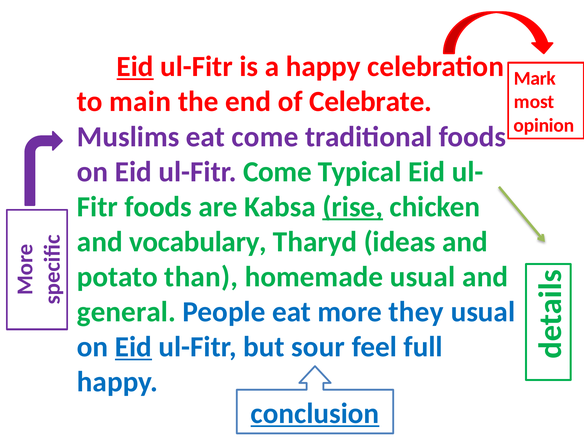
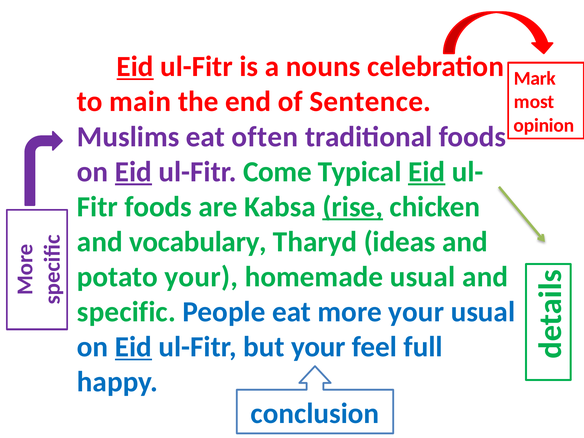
a happy: happy -> nouns
Celebrate: Celebrate -> Sentence
eat come: come -> often
Eid at (133, 172) underline: none -> present
Eid at (427, 172) underline: none -> present
potato than: than -> your
general: general -> specific
more they: they -> your
but sour: sour -> your
conclusion underline: present -> none
